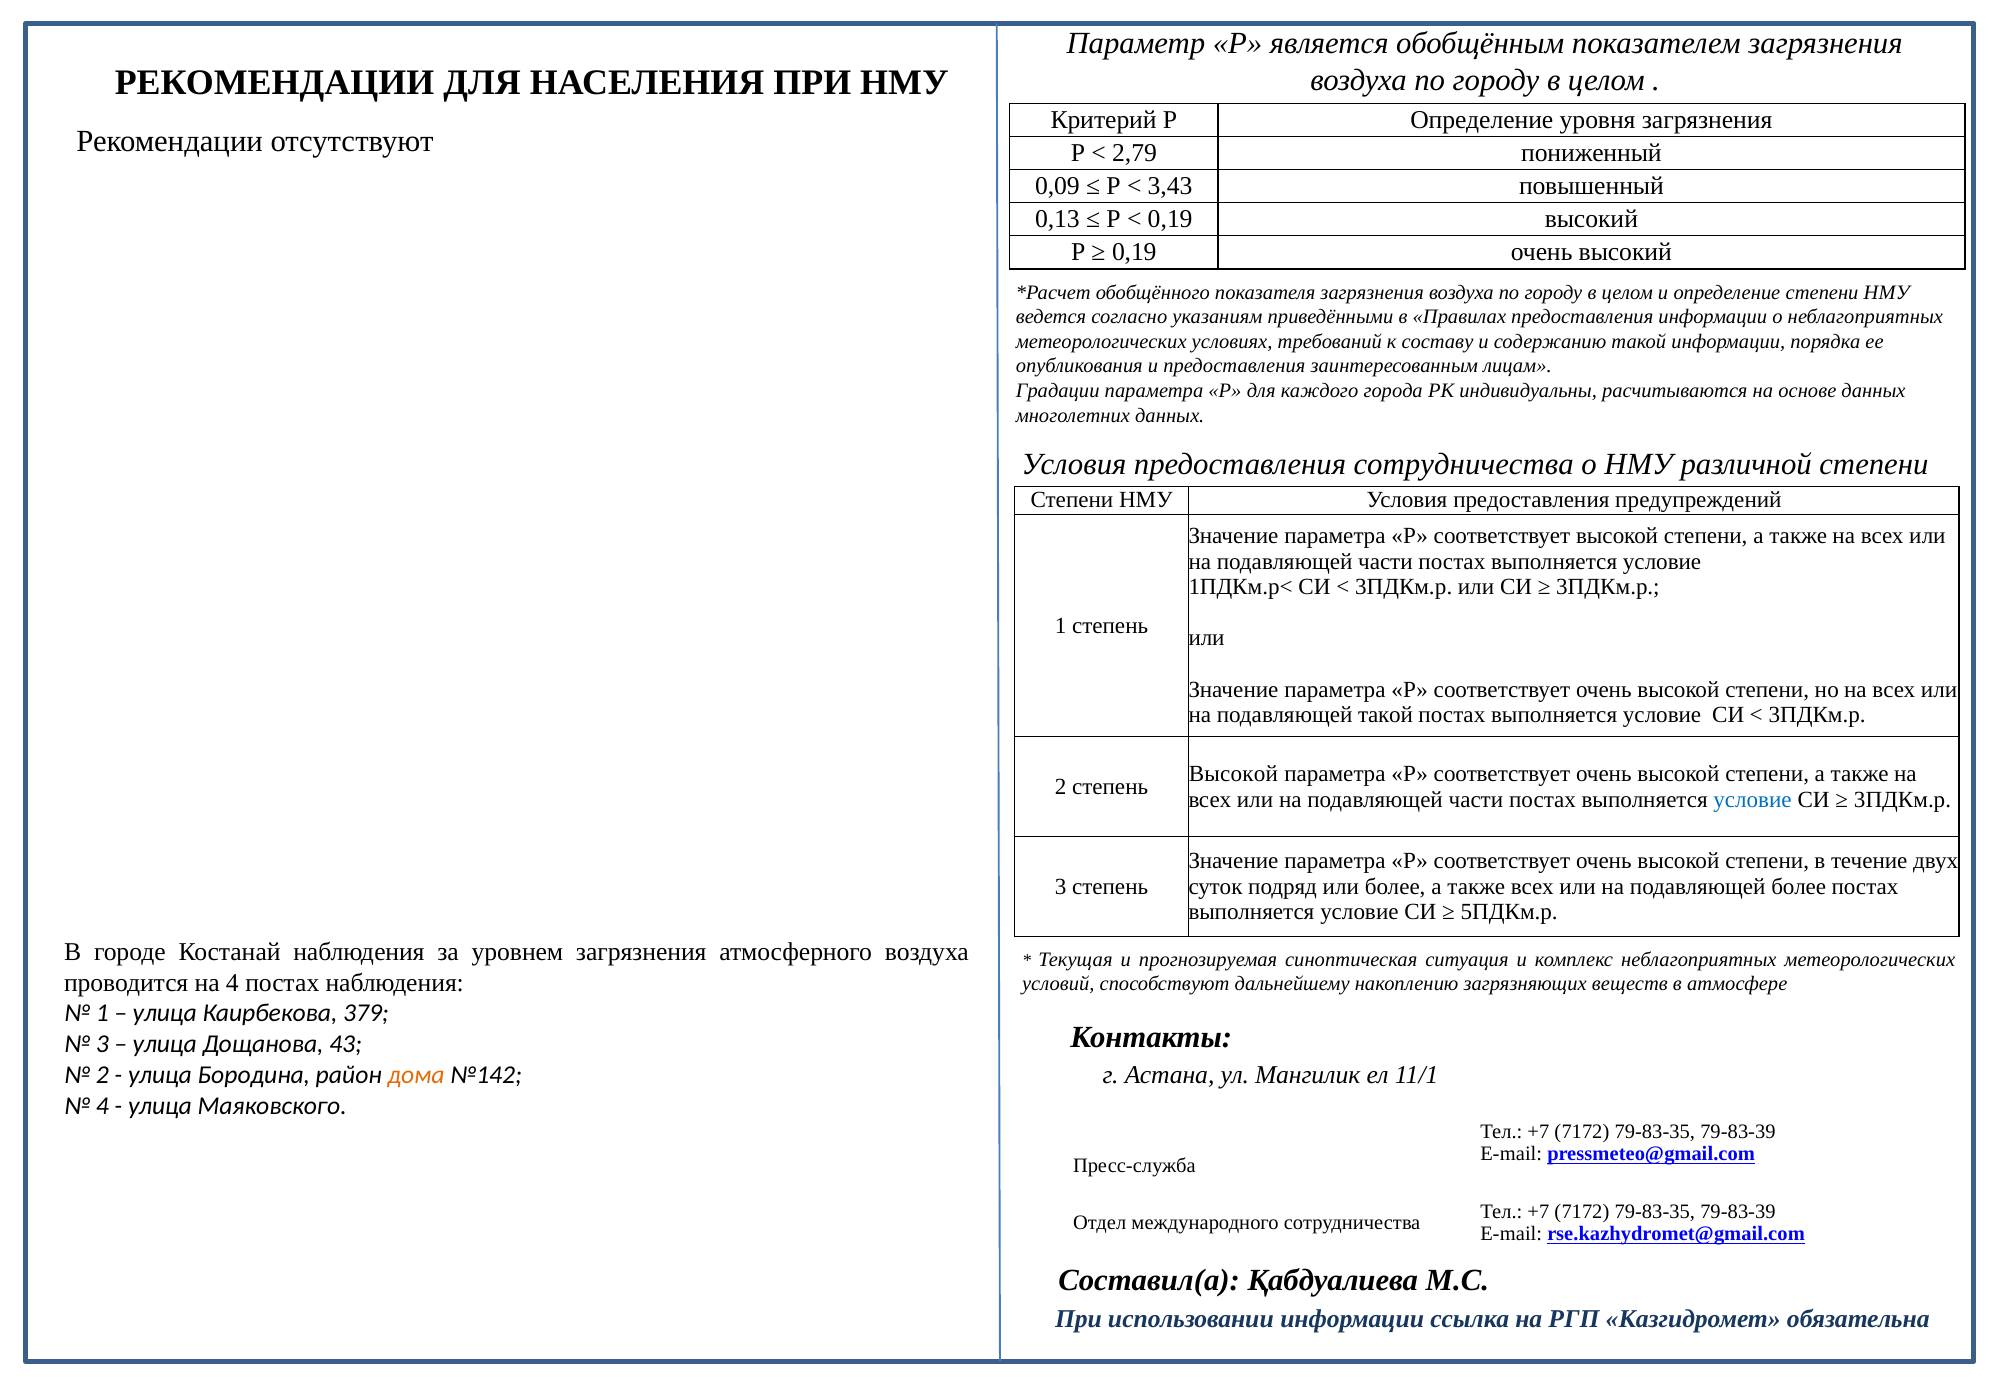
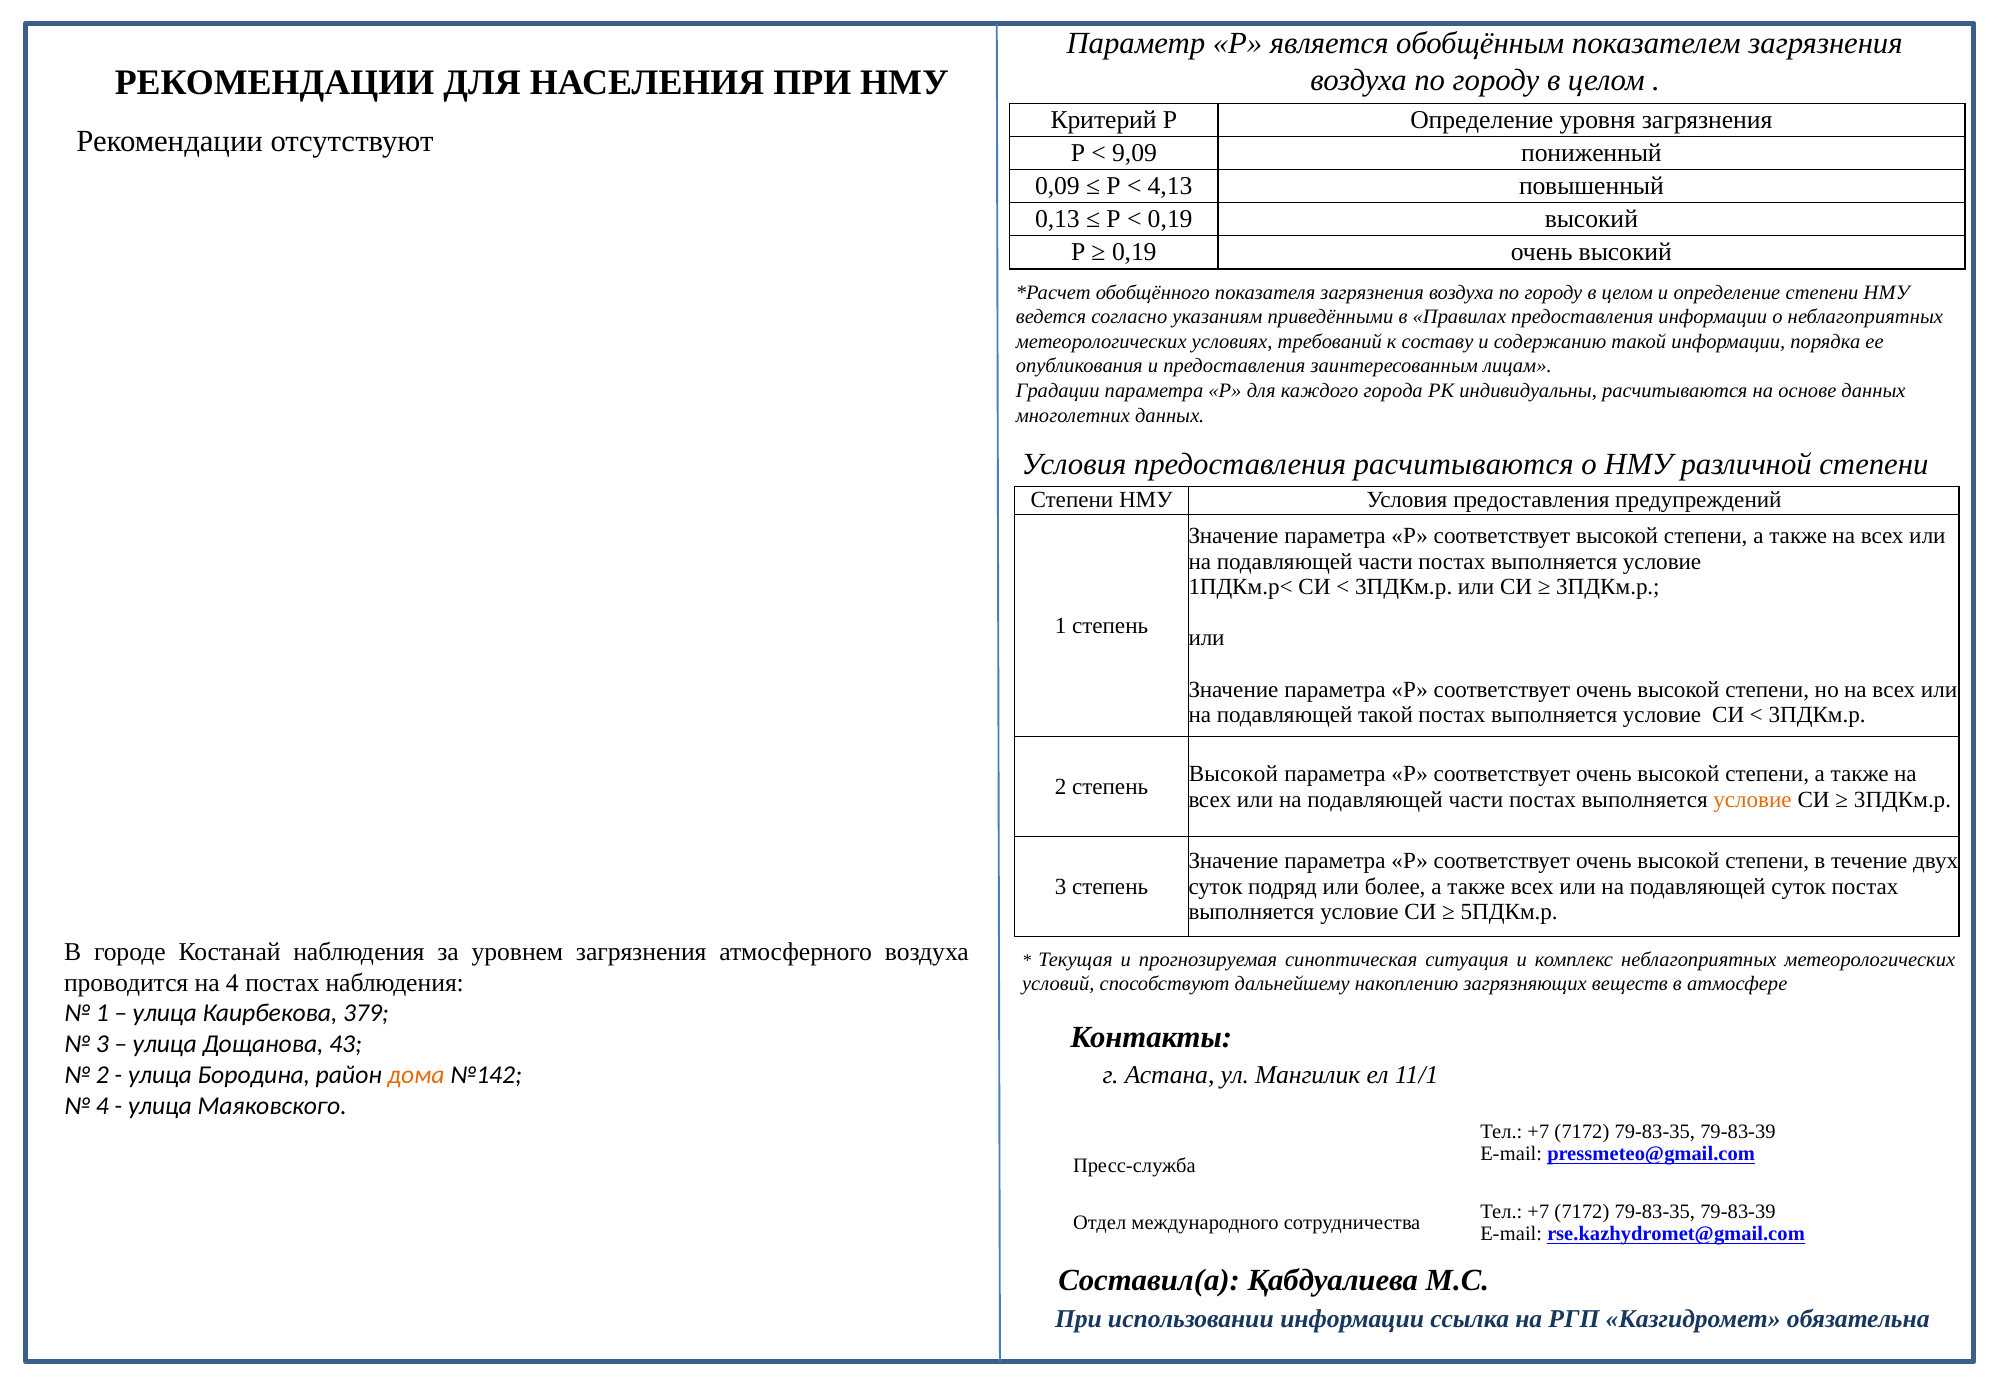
2,79: 2,79 -> 9,09
3,43: 3,43 -> 4,13
предоставления сотрудничества: сотрудничества -> расчитываются
условие at (1753, 799) colour: blue -> orange
подавляющей более: более -> суток
